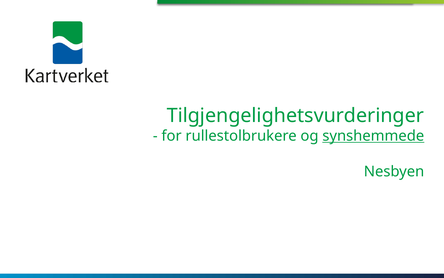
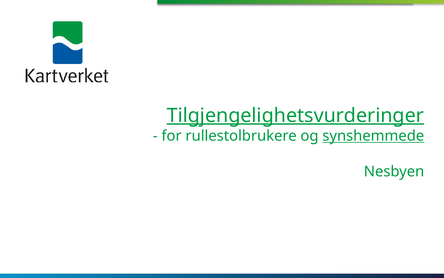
Tilgjengelighetsvurderinger underline: none -> present
